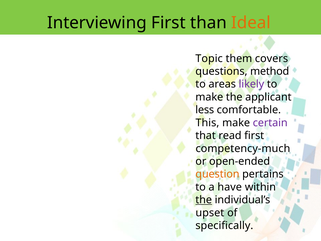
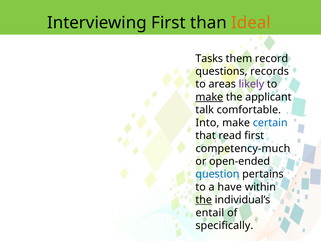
Topic: Topic -> Tasks
covers: covers -> record
method: method -> records
make at (209, 97) underline: none -> present
less: less -> talk
This: This -> Into
certain colour: purple -> blue
question colour: orange -> blue
upset: upset -> entail
